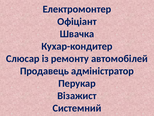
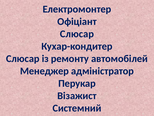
Швачка at (77, 34): Швачка -> Слюсар
Продавець: Продавець -> Менеджер
